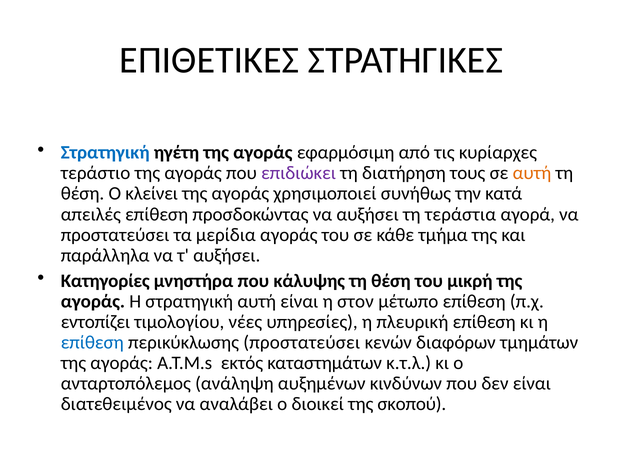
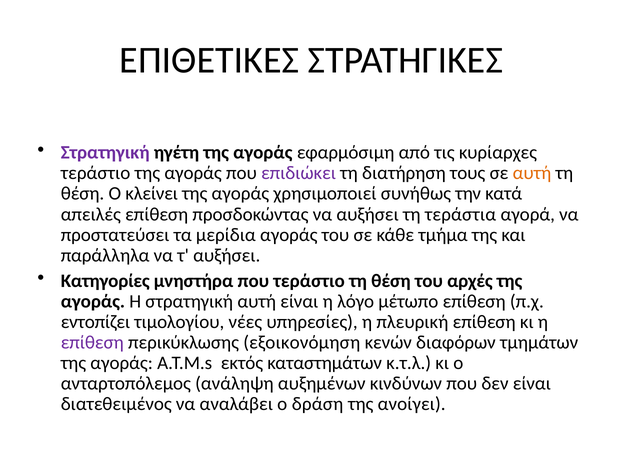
Στρατηγική at (105, 153) colour: blue -> purple
που κάλυψης: κάλυψης -> τεράστιο
μικρή: μικρή -> αρχές
στον: στον -> λόγο
επίθεση at (92, 343) colour: blue -> purple
περικύκλωσης προστατεύσει: προστατεύσει -> εξοικονόμηση
διοικεί: διοικεί -> δράση
σκοπού: σκοπού -> ανοίγει
